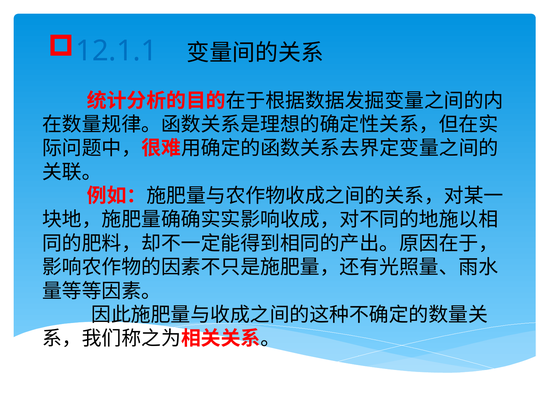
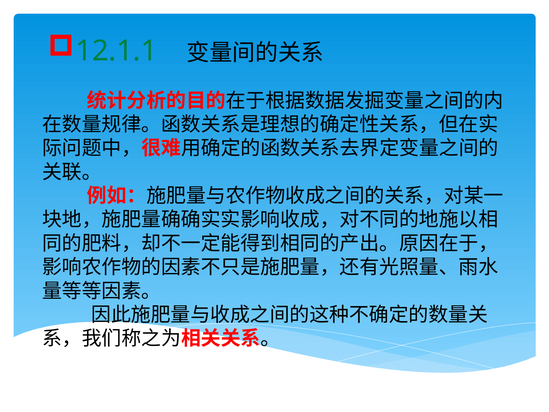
12.1.1 colour: blue -> green
